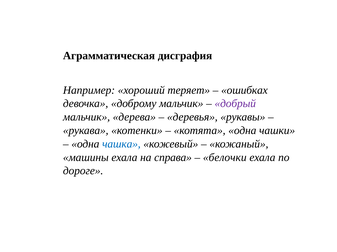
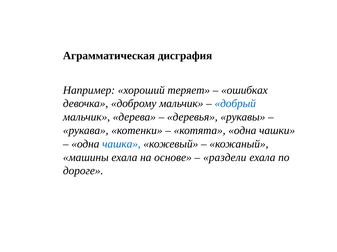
добрый colour: purple -> blue
справа: справа -> основе
белочки: белочки -> раздели
